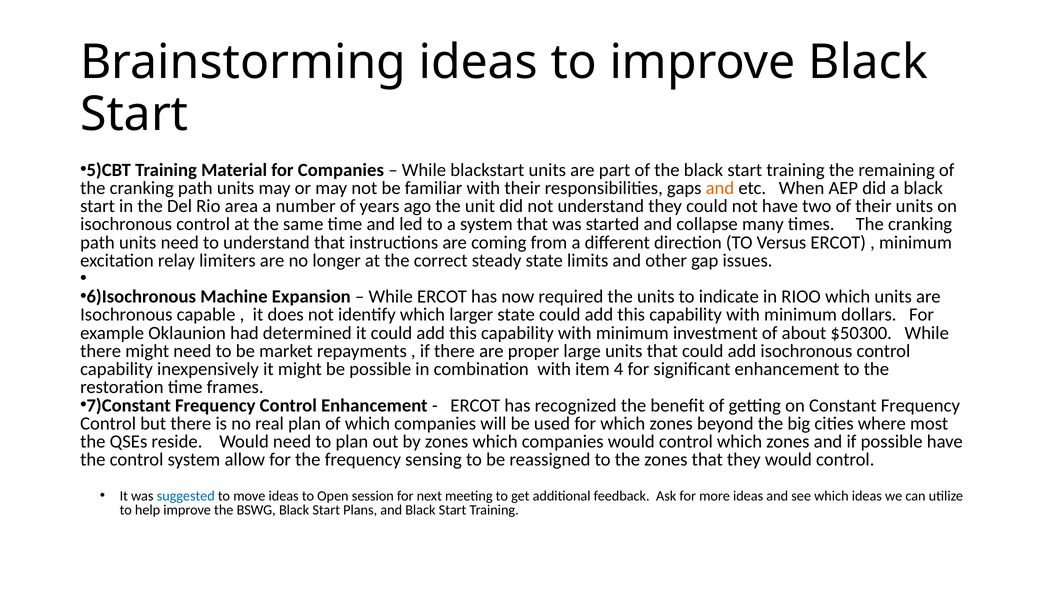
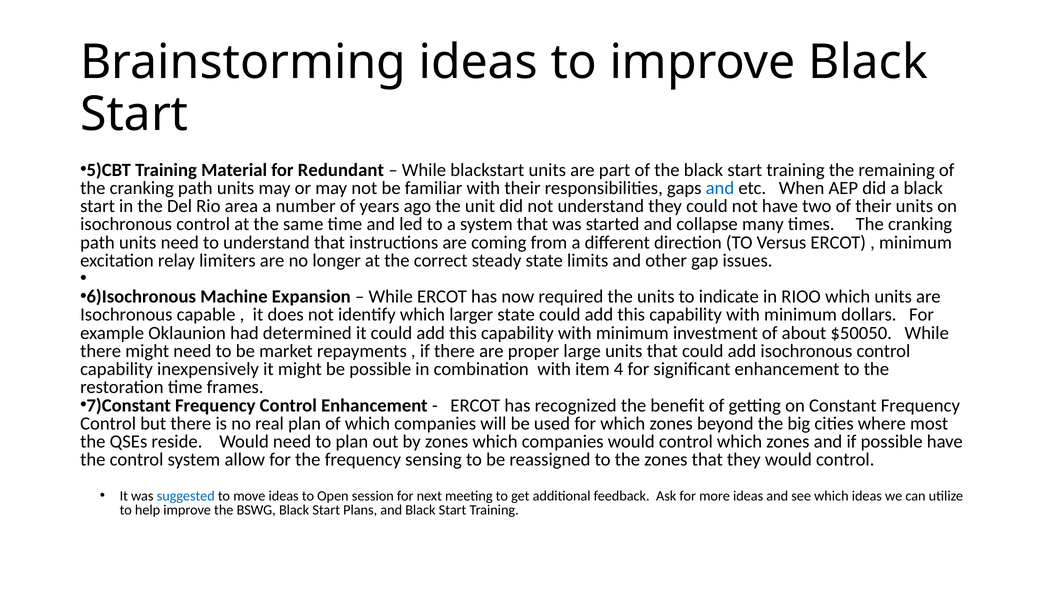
for Companies: Companies -> Redundant
and at (720, 188) colour: orange -> blue
$50300: $50300 -> $50050
